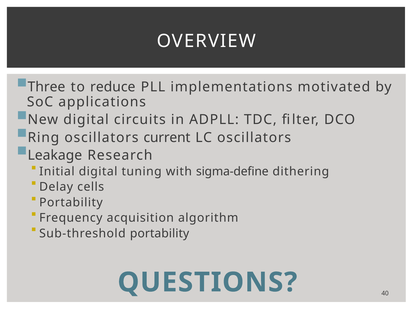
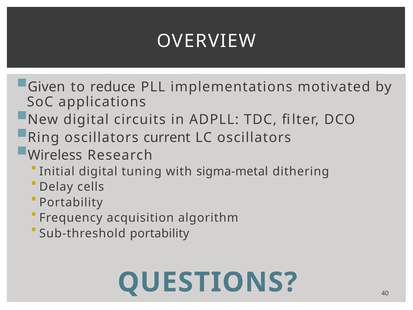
Three: Three -> Given
Leakage: Leakage -> Wireless
sigma-define: sigma-define -> sigma-metal
